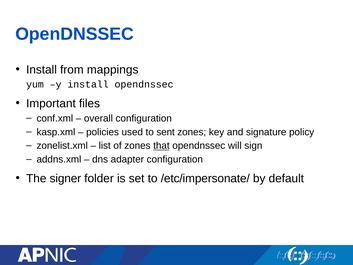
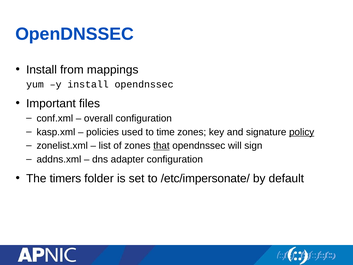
sent: sent -> time
policy underline: none -> present
signer: signer -> timers
